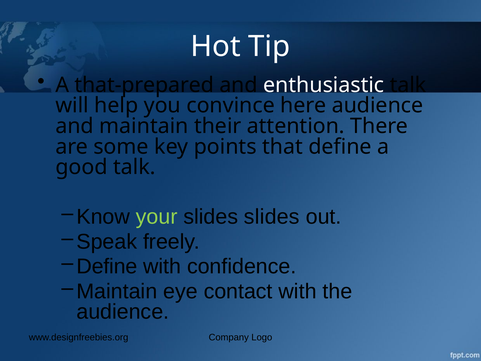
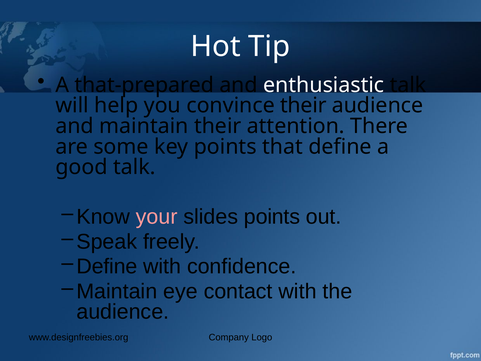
convince here: here -> their
your colour: light green -> pink
slides slides: slides -> points
